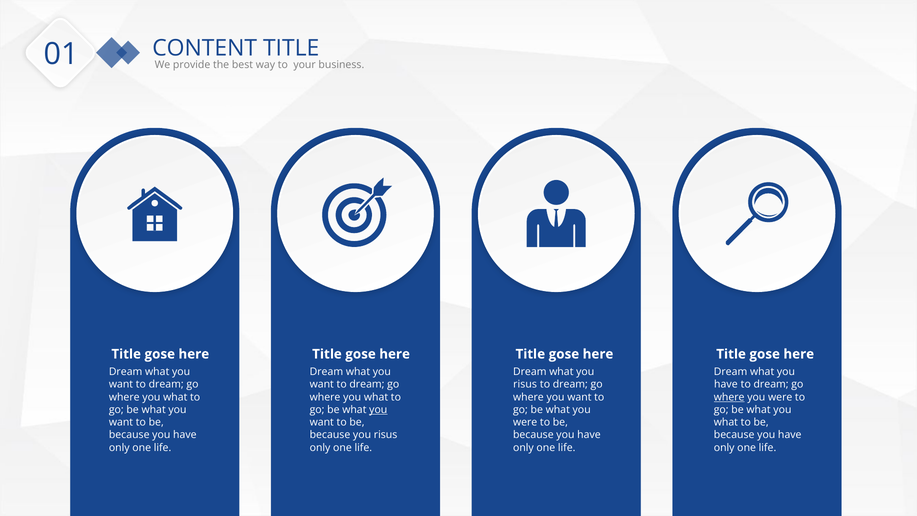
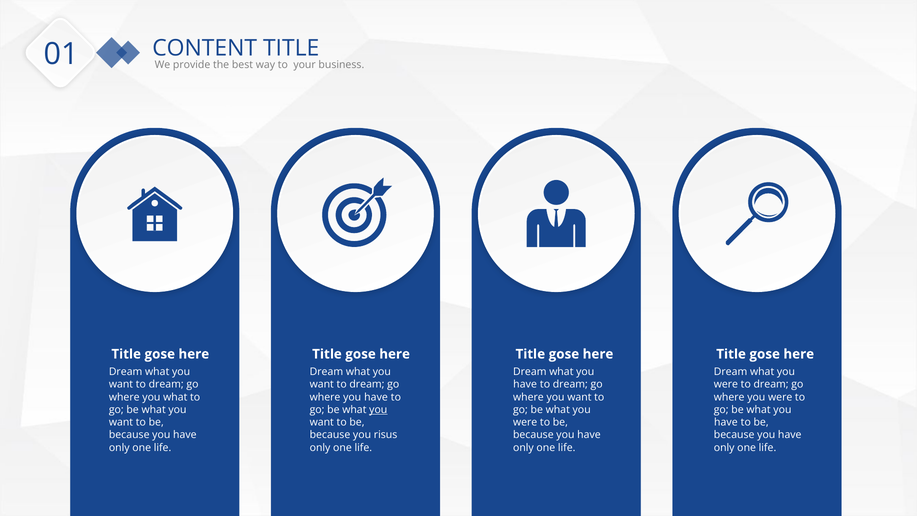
risus at (525, 384): risus -> have
have at (726, 384): have -> were
what at (376, 397): what -> have
where at (729, 397) underline: present -> none
what at (726, 422): what -> have
